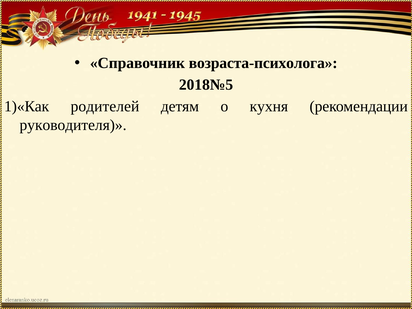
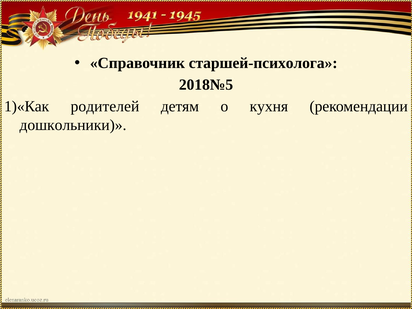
возраста-психолога: возраста-психолога -> старшей-психолога
руководителя: руководителя -> дошкольники
